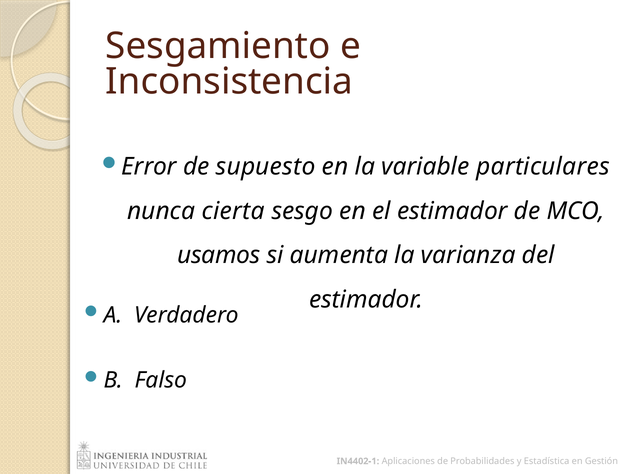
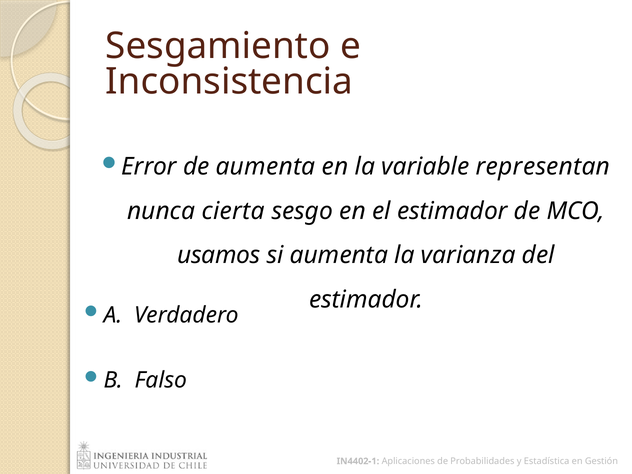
de supuesto: supuesto -> aumenta
particulares: particulares -> representan
